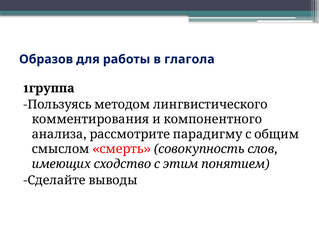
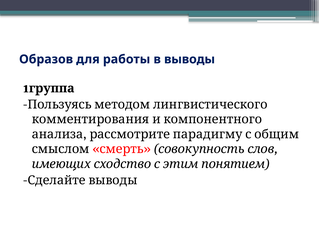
глагола: глагола -> выводы
